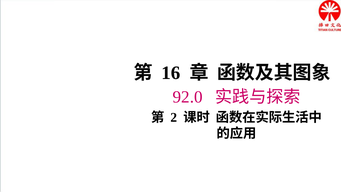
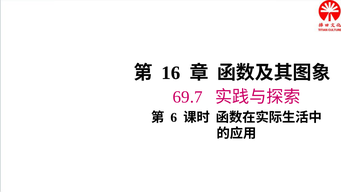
92.0: 92.0 -> 69.7
2: 2 -> 6
